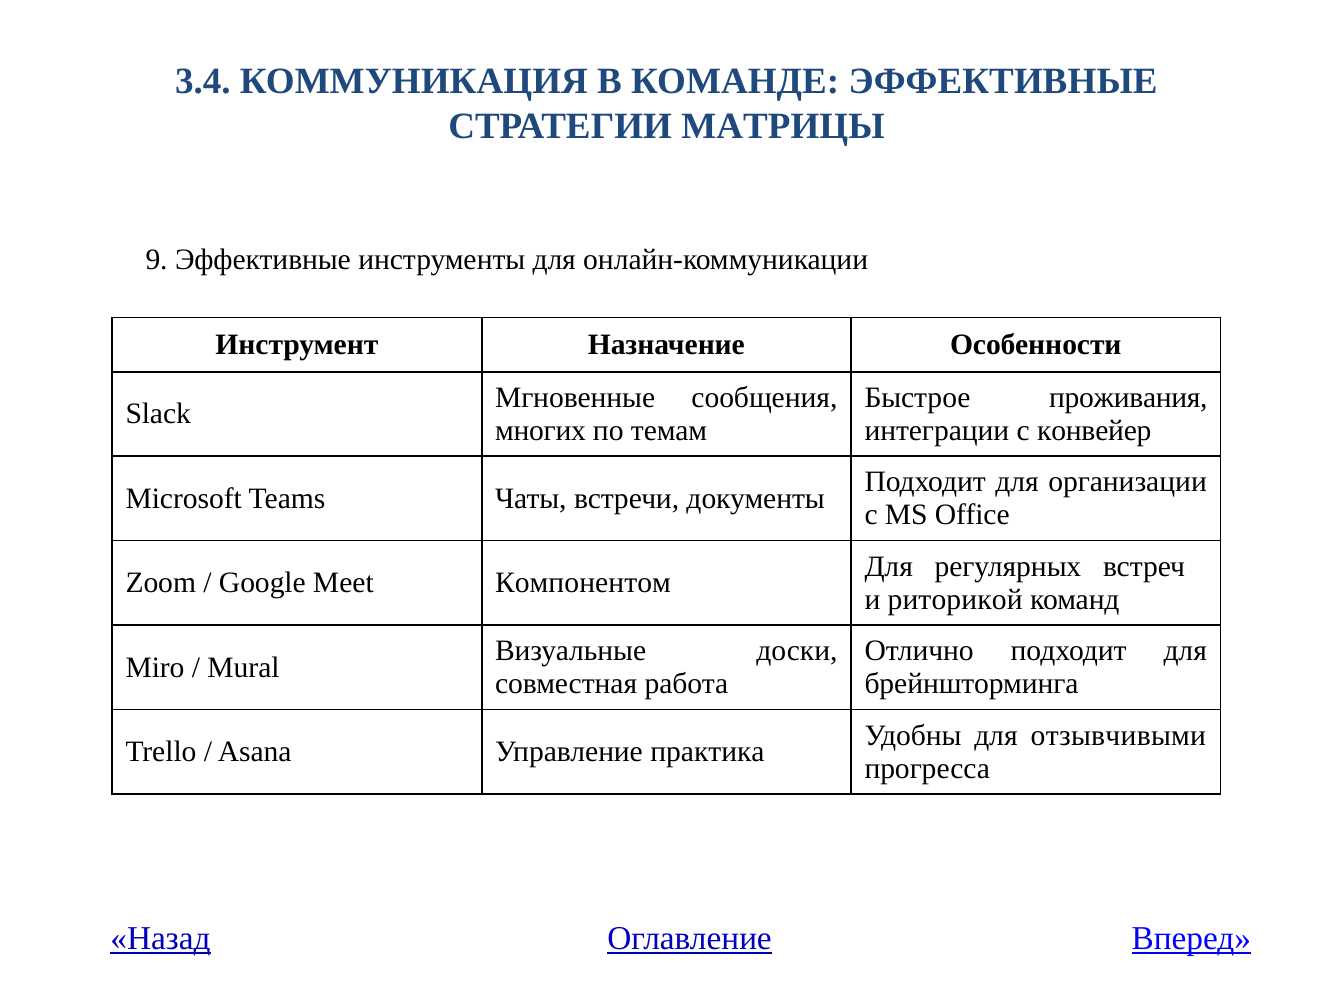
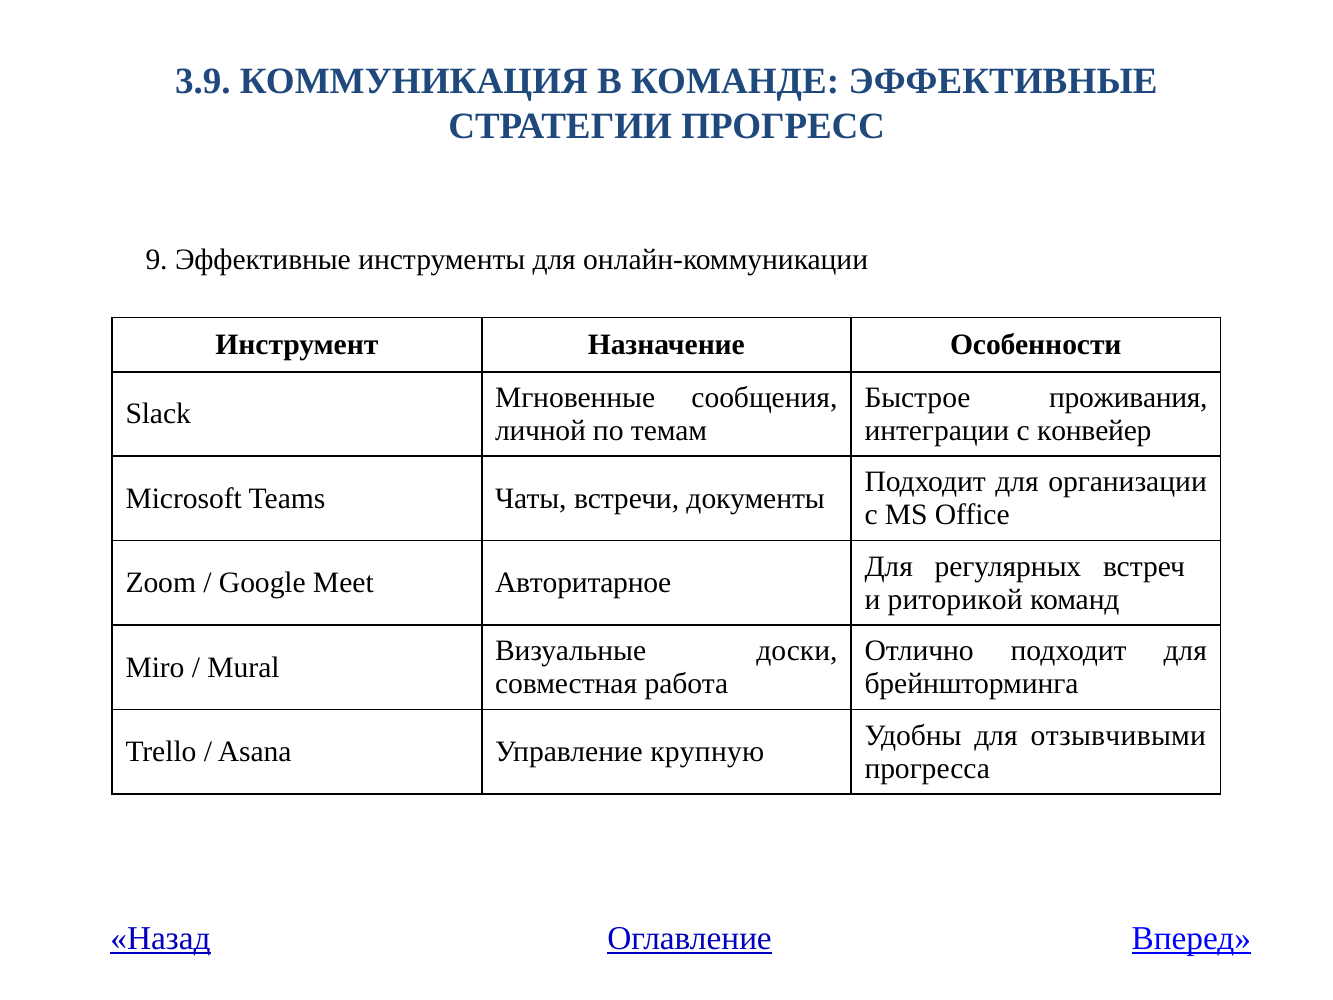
3.4: 3.4 -> 3.9
МАТРИЦЫ: МАТРИЦЫ -> ПРОГРЕСС
многих: многих -> личной
Компонентом: Компонентом -> Авторитарное
практика: практика -> крупную
